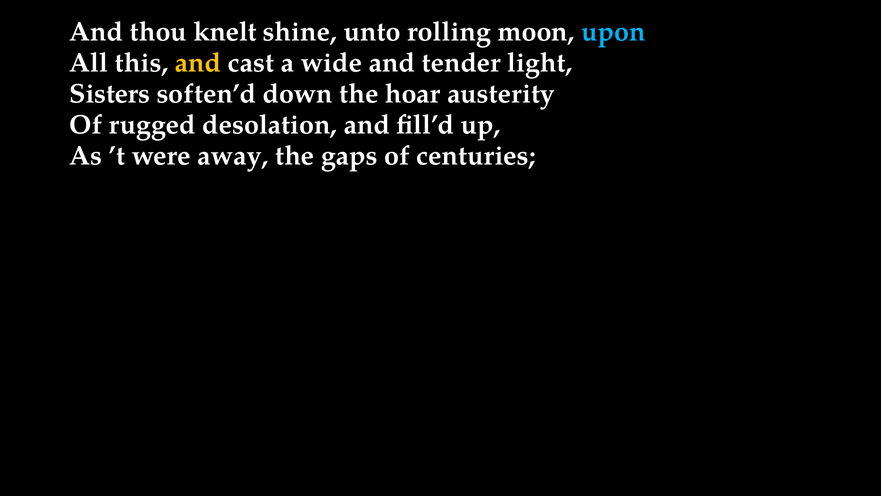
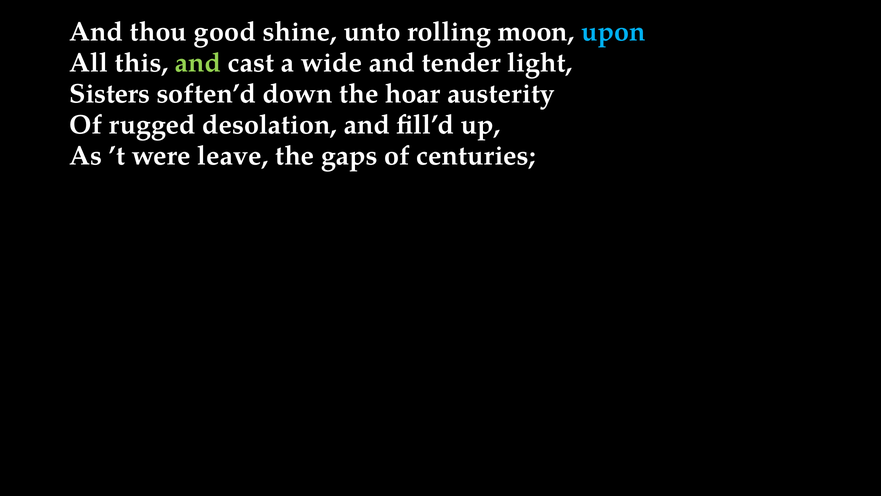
knelt: knelt -> good
and at (198, 63) colour: yellow -> light green
away: away -> leave
